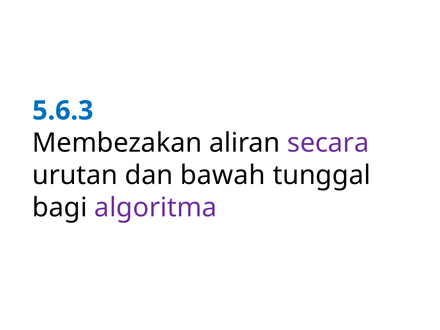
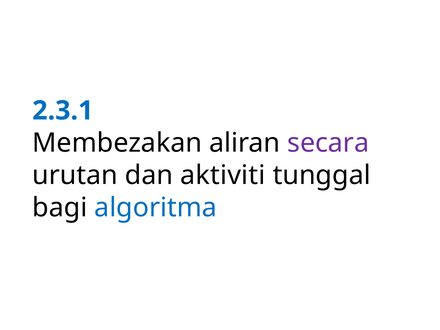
5.6.3: 5.6.3 -> 2.3.1
bawah: bawah -> aktiviti
algoritma colour: purple -> blue
